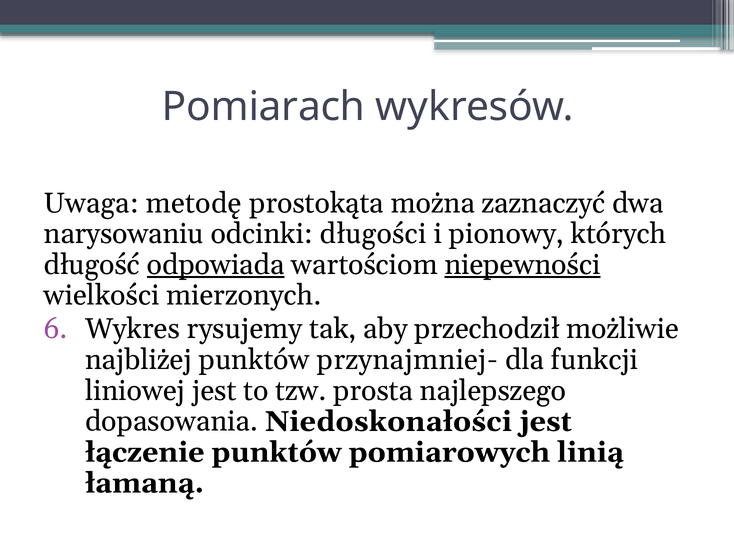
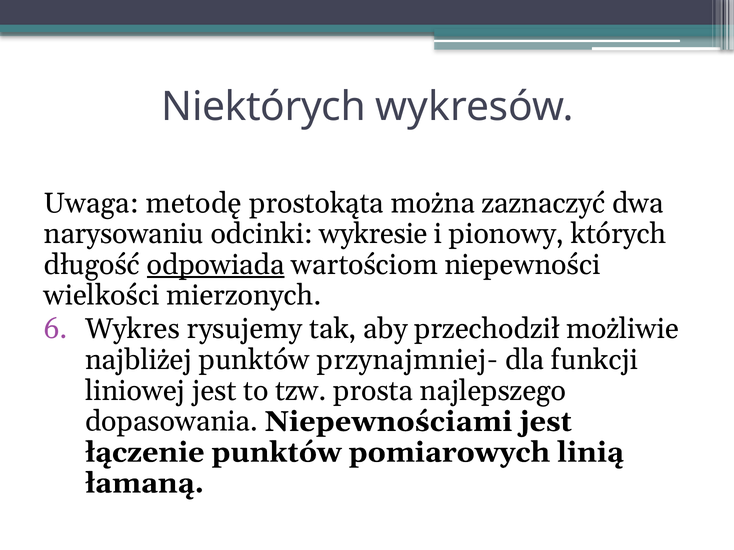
Pomiarach: Pomiarach -> Niektórych
długości: długości -> wykresie
niepewności underline: present -> none
Niedoskonałości: Niedoskonałości -> Niepewnościami
